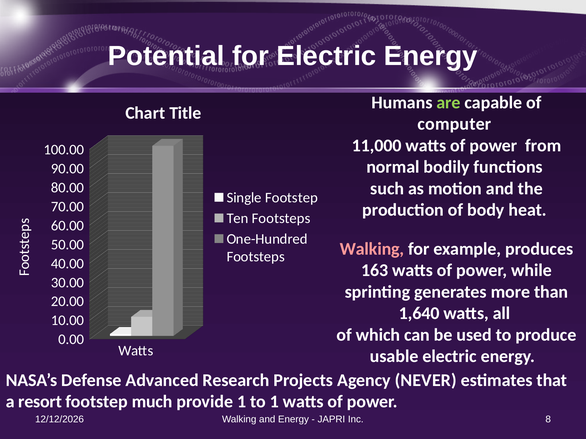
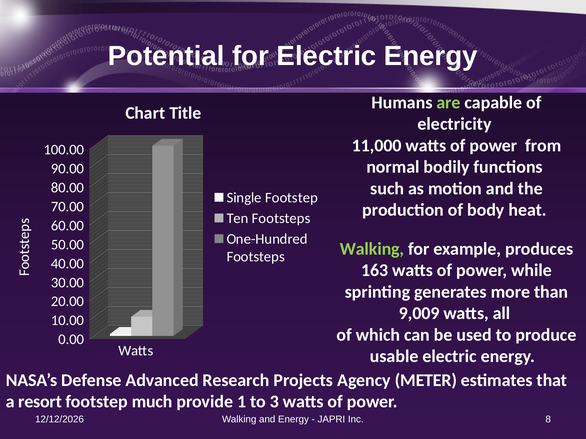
computer: computer -> electricity
Walking at (372, 249) colour: pink -> light green
1,640: 1,640 -> 9,009
NEVER: NEVER -> METER
to 1: 1 -> 3
